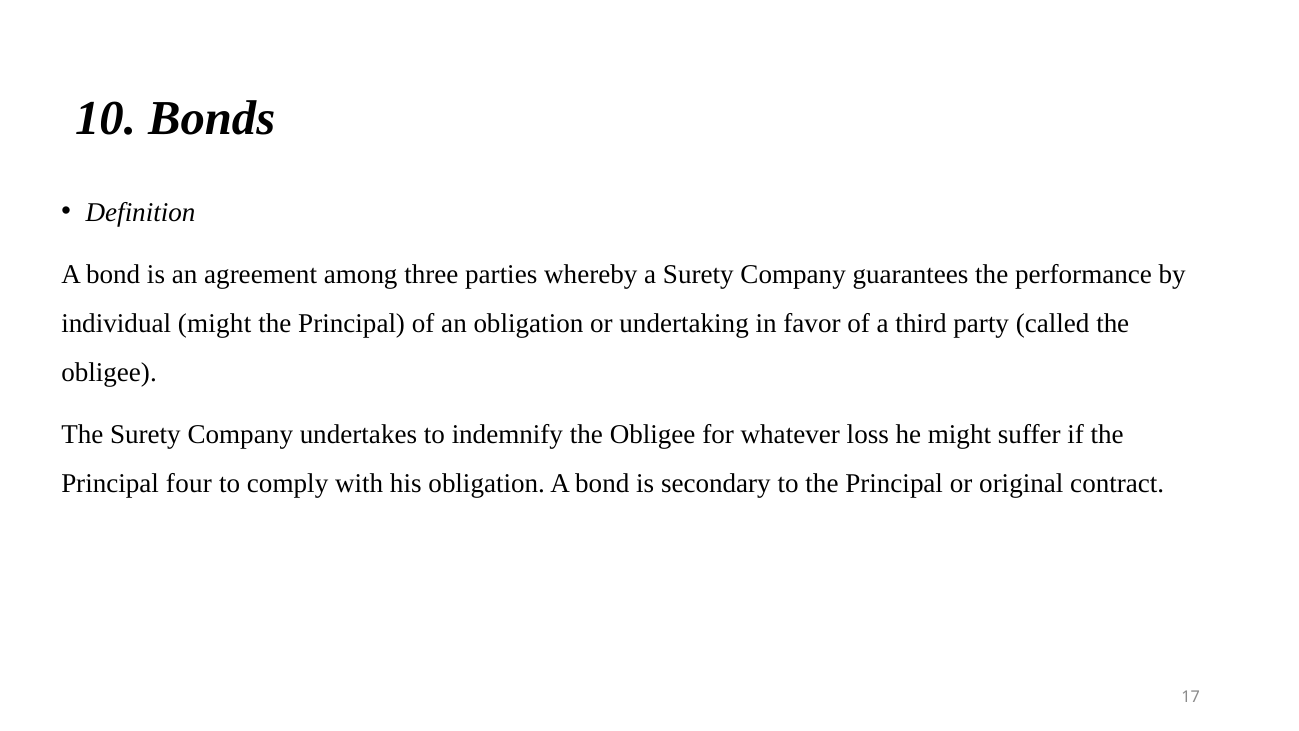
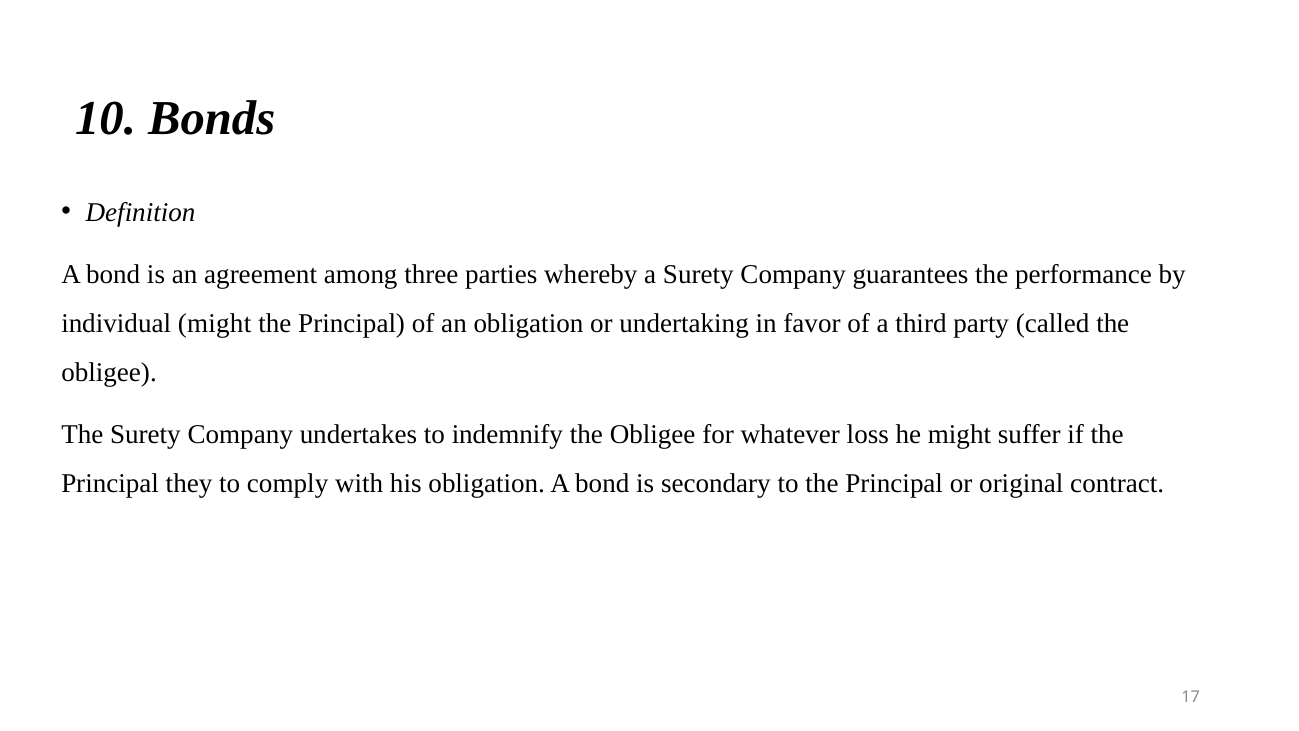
four: four -> they
